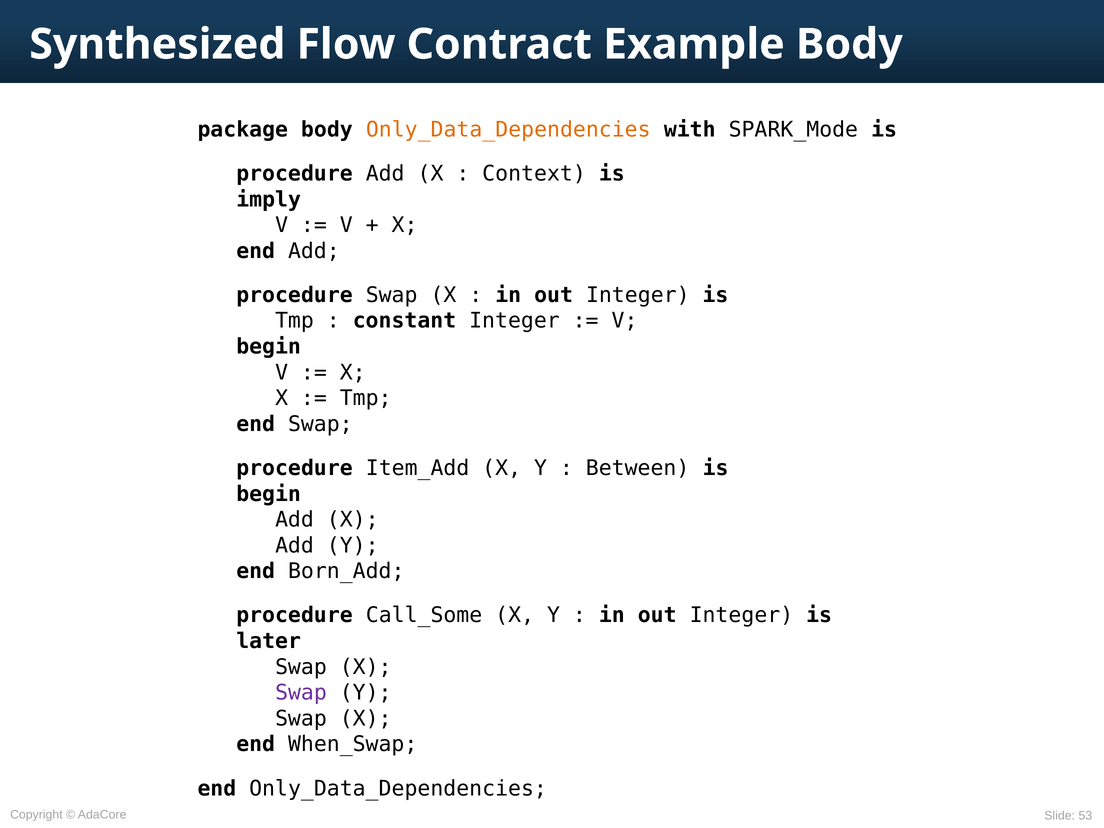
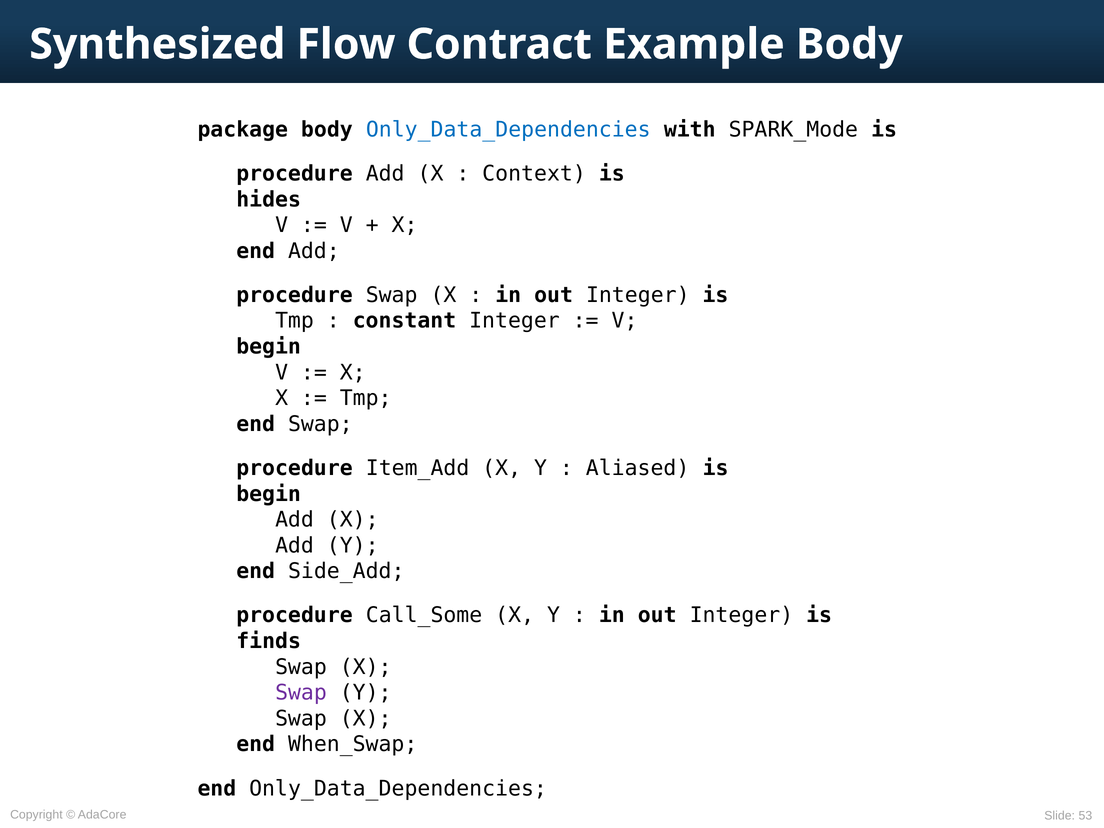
Only_Data_Dependencies at (508, 129) colour: orange -> blue
imply: imply -> hides
Between: Between -> Aliased
Born_Add: Born_Add -> Side_Add
later: later -> finds
